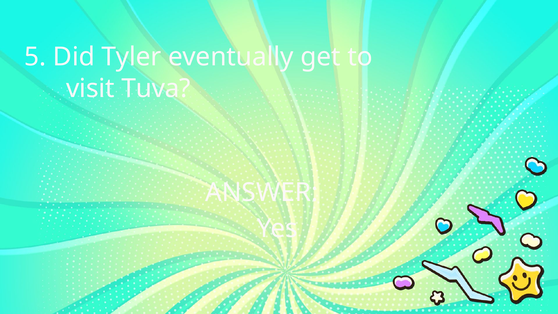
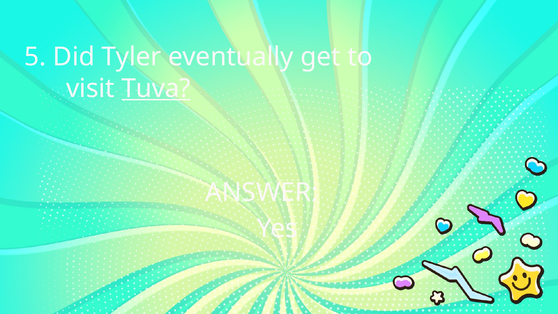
Tuva underline: none -> present
